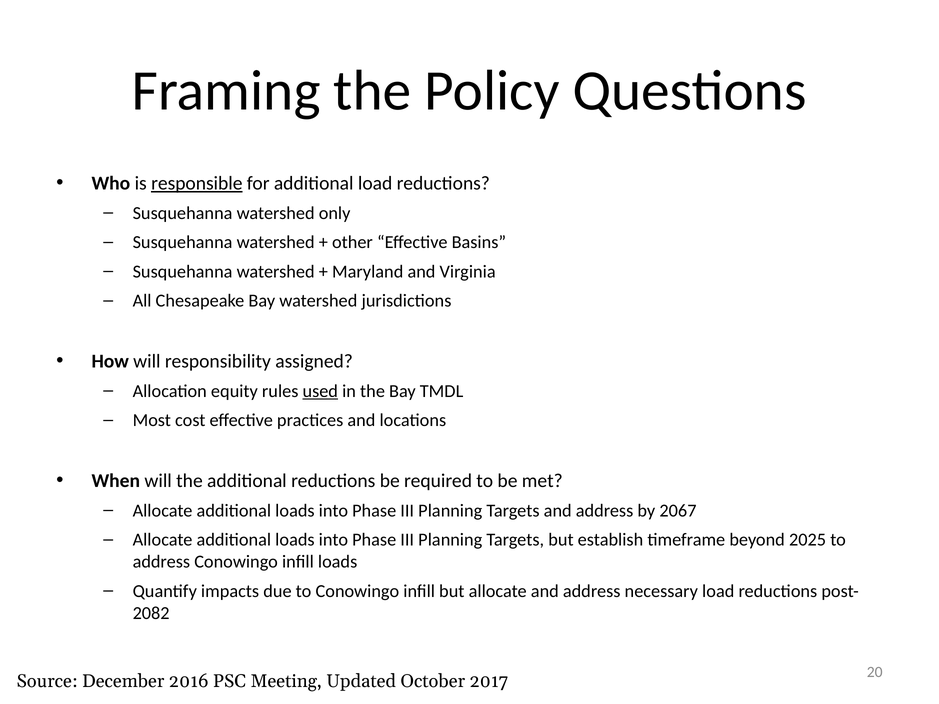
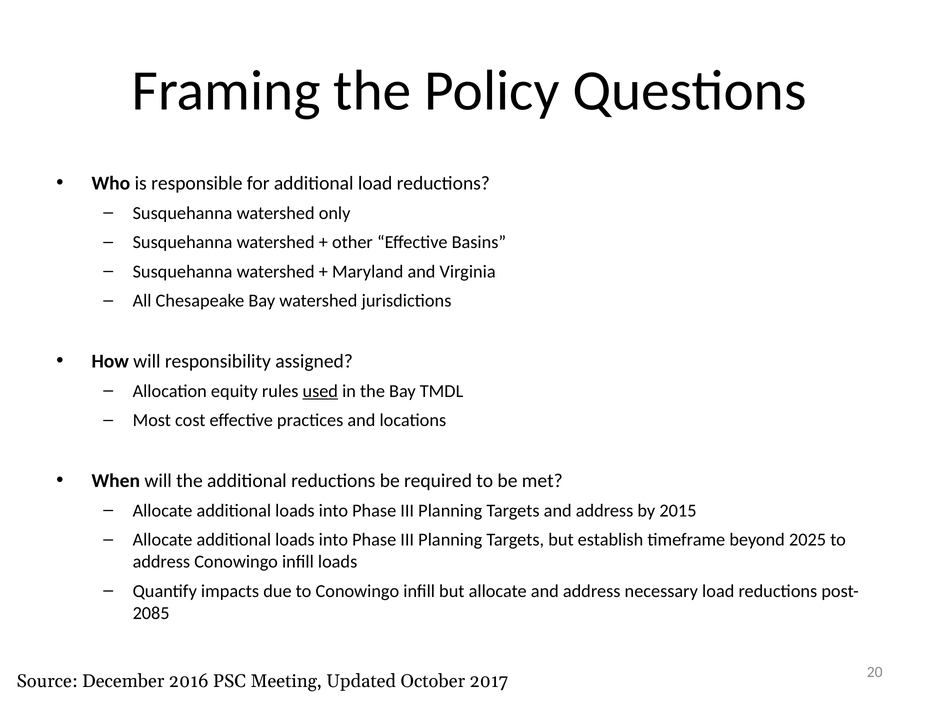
responsible underline: present -> none
2067: 2067 -> 2015
2082: 2082 -> 2085
